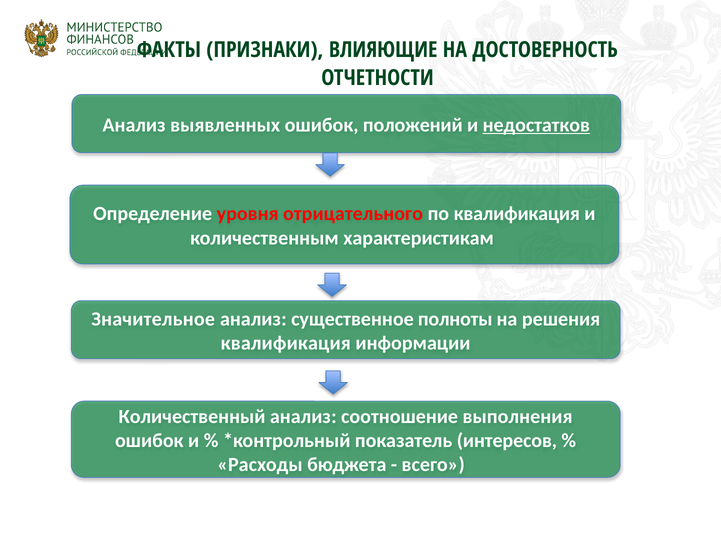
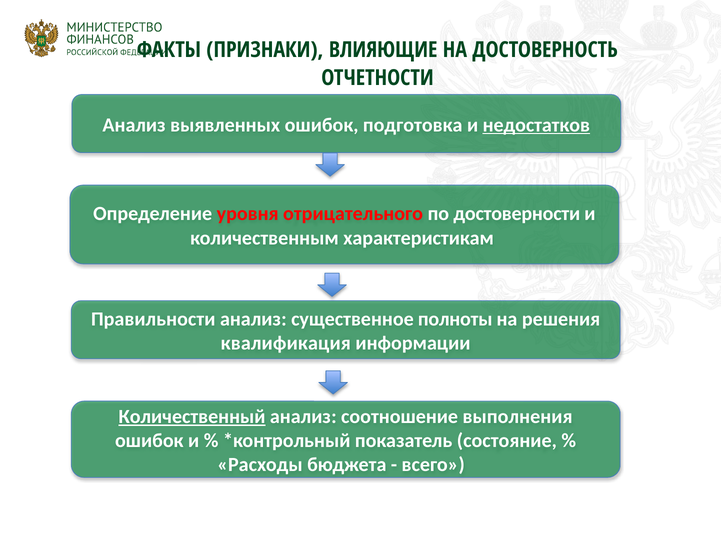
положений: положений -> подготовка
по квалификация: квалификация -> достоверности
Значительное: Значительное -> Правильности
Количественный underline: none -> present
интересов: интересов -> cостояние
